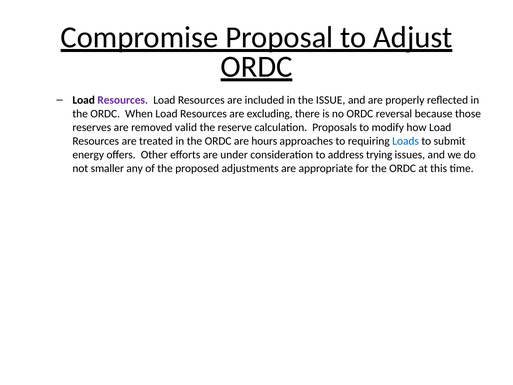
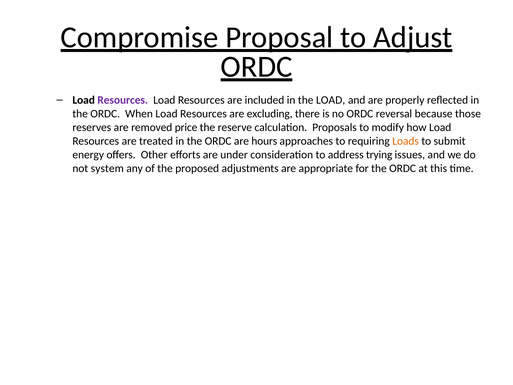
the ISSUE: ISSUE -> LOAD
valid: valid -> price
Loads colour: blue -> orange
smaller: smaller -> system
